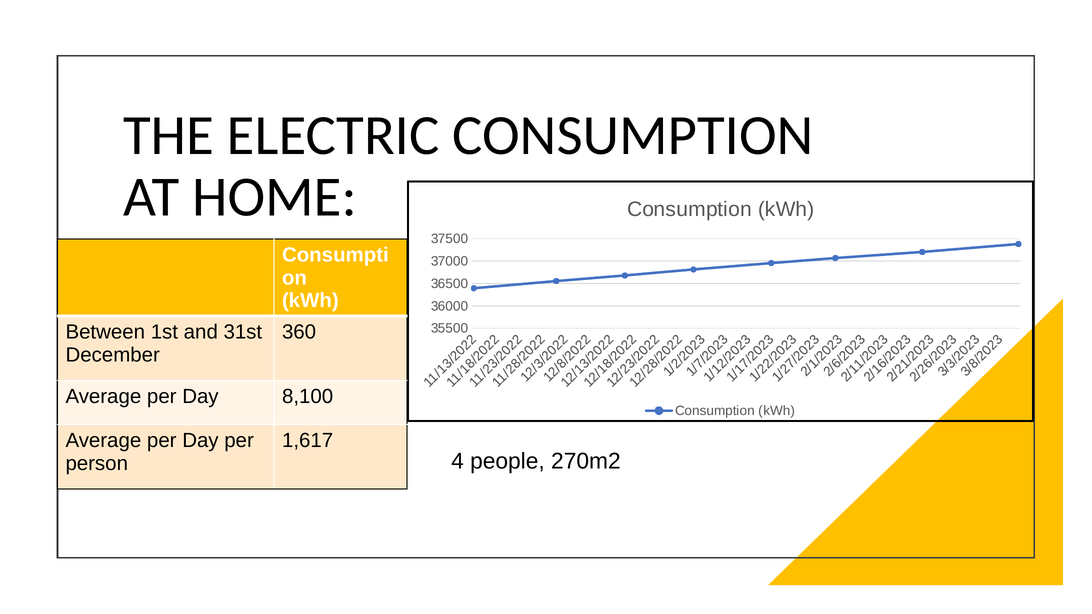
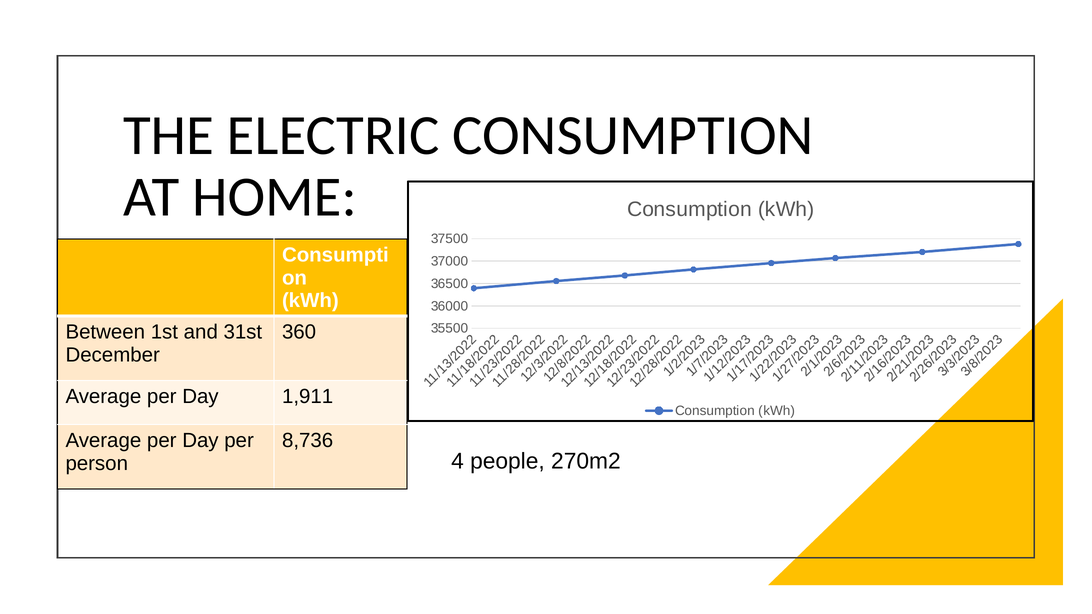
8,100: 8,100 -> 1,911
1,617: 1,617 -> 8,736
